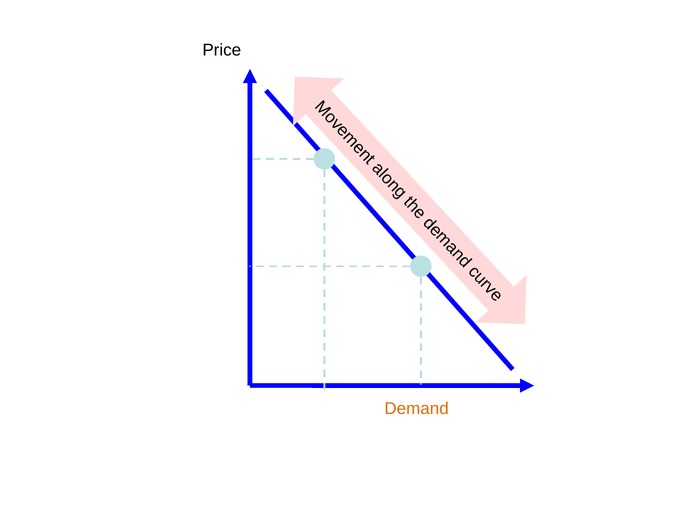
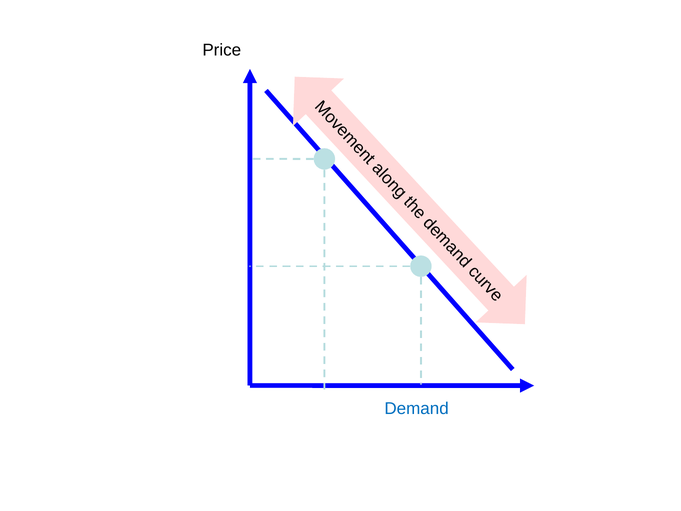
Demand colour: orange -> blue
